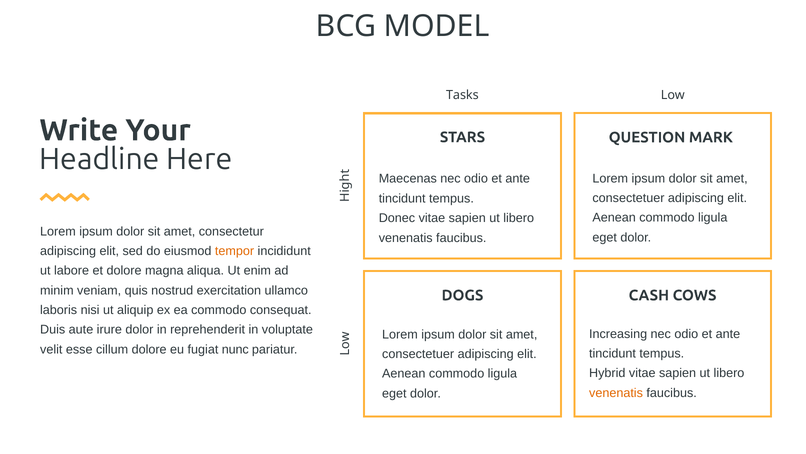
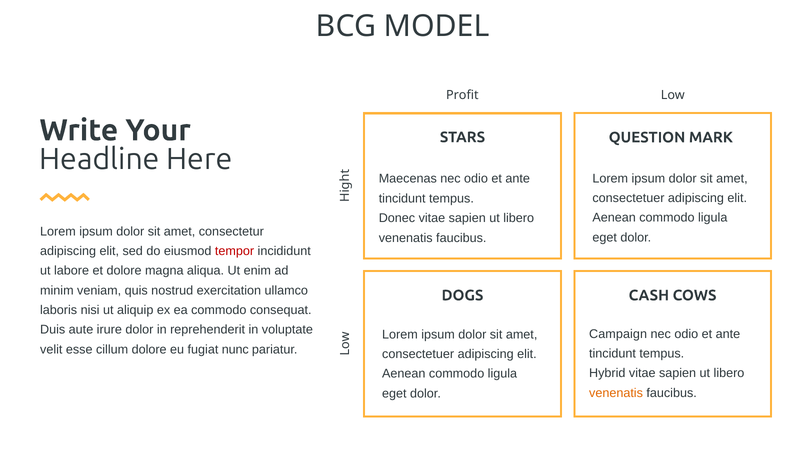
Tasks: Tasks -> Profit
tempor colour: orange -> red
Increasing: Increasing -> Campaign
